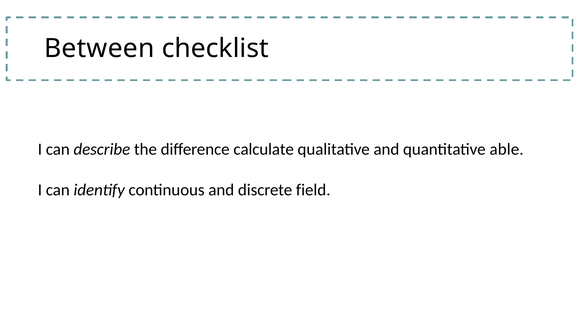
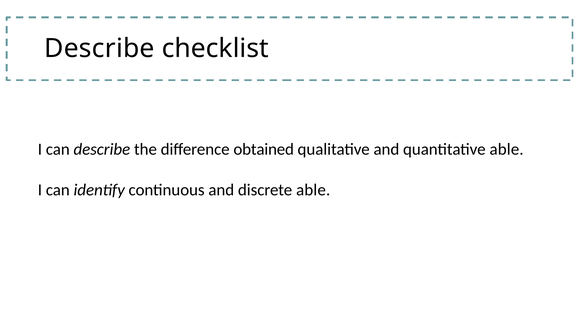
Between at (99, 49): Between -> Describe
calculate: calculate -> obtained
discrete field: field -> able
